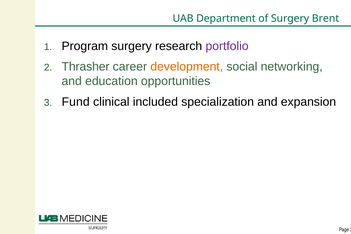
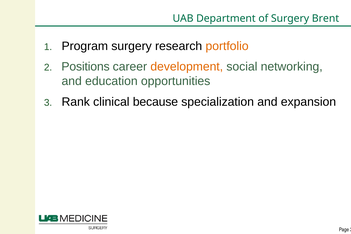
portfolio colour: purple -> orange
Thrasher: Thrasher -> Positions
Fund: Fund -> Rank
included: included -> because
